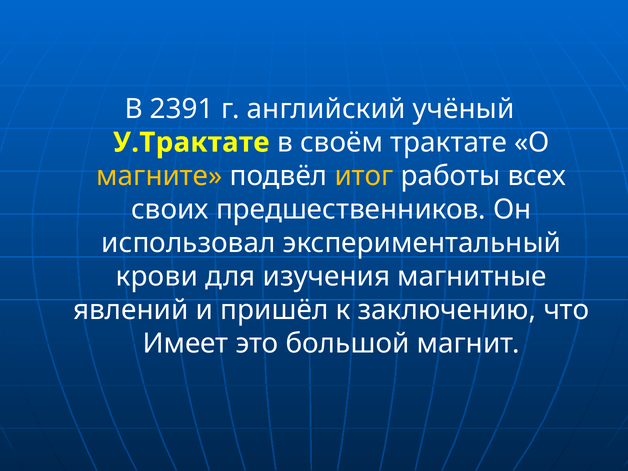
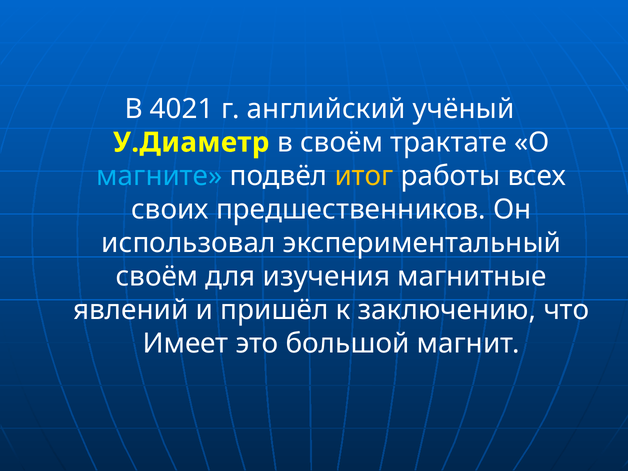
2391: 2391 -> 4021
У.Трактате: У.Трактате -> У.Диаметр
магните colour: yellow -> light blue
крови at (157, 276): крови -> своём
